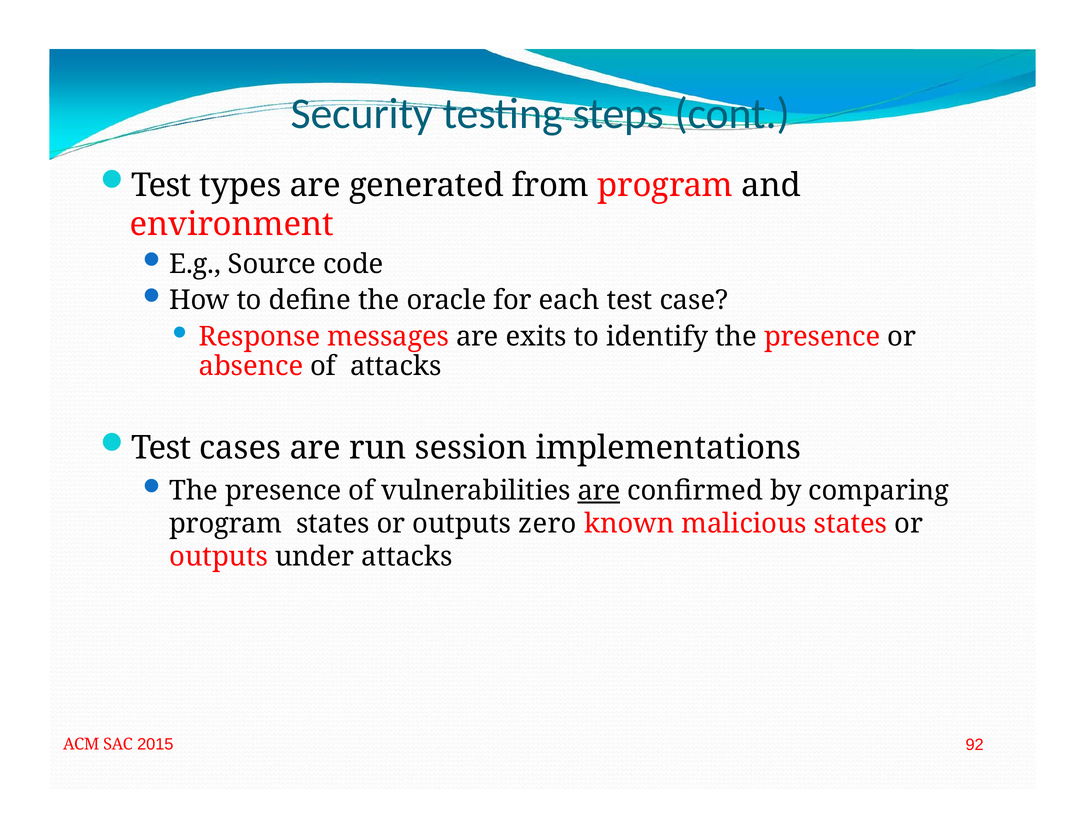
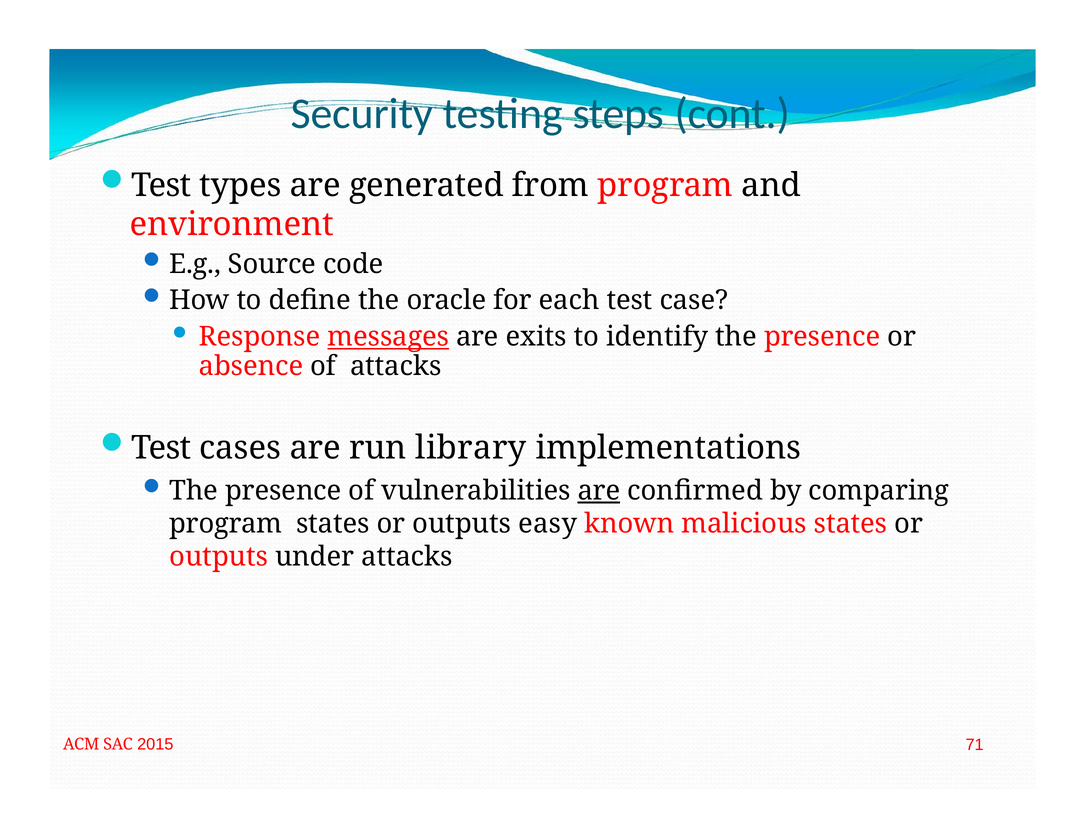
messages underline: none -> present
session: session -> library
zero: zero -> easy
92: 92 -> 71
